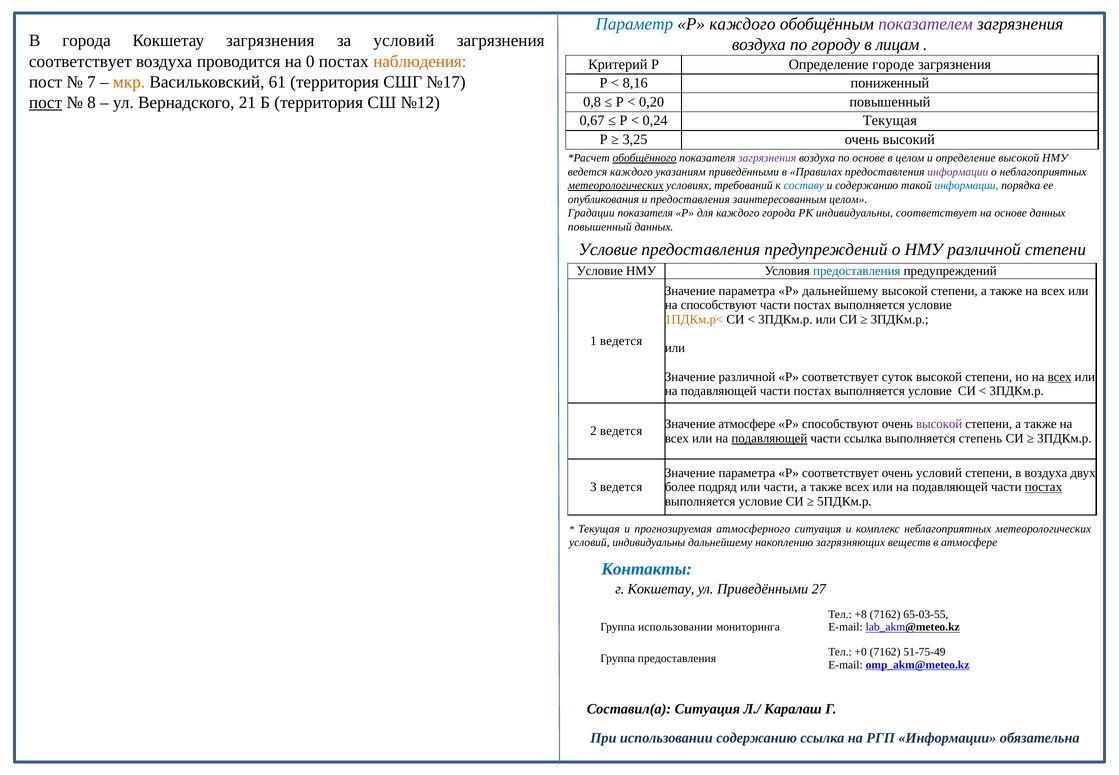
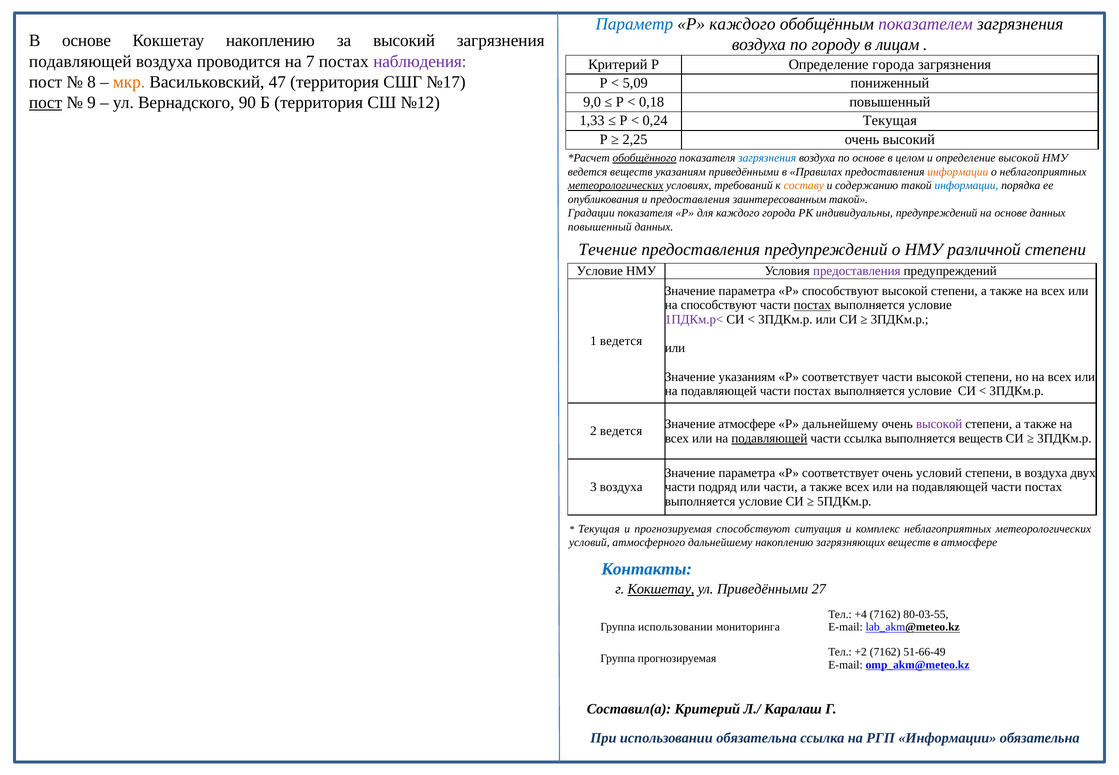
В города: города -> основе
Кокшетау загрязнения: загрязнения -> накоплению
за условий: условий -> высокий
соответствует at (80, 61): соответствует -> подавляющей
0: 0 -> 7
наблюдения colour: orange -> purple
Определение городе: городе -> города
7: 7 -> 8
61: 61 -> 47
8,16: 8,16 -> 5,09
8: 8 -> 9
21: 21 -> 90
0,8: 0,8 -> 9,0
0,20: 0,20 -> 0,18
0,67: 0,67 -> 1,33
3,25: 3,25 -> 2,25
загрязнения at (767, 158) colour: purple -> blue
ведется каждого: каждого -> веществ
информации at (958, 172) colour: purple -> orange
составу colour: blue -> orange
заинтересованным целом: целом -> такой
индивидуальны соответствует: соответствует -> предупреждений
Условие at (608, 250): Условие -> Течение
предоставления at (857, 271) colour: blue -> purple
Р дальнейшему: дальнейшему -> способствуют
постах at (812, 305) underline: none -> present
1ПДКм.р< colour: orange -> purple
Значение различной: различной -> указаниям
соответствует суток: суток -> части
всех at (1060, 377) underline: present -> none
Р способствуют: способствуют -> дальнейшему
выполняется степень: степень -> веществ
3 ведется: ведется -> воздуха
более at (680, 487): более -> части
постах at (1043, 487) underline: present -> none
прогнозируемая атмосферного: атмосферного -> способствуют
условий индивидуальны: индивидуальны -> атмосферного
Кокшетау at (661, 589) underline: none -> present
+8: +8 -> +4
65-03-55: 65-03-55 -> 80-03-55
+0: +0 -> +2
51-75-49: 51-75-49 -> 51-66-49
Группа предоставления: предоставления -> прогнозируемая
Составил(а Ситуация: Ситуация -> Критерий
использовании содержанию: содержанию -> обязательна
